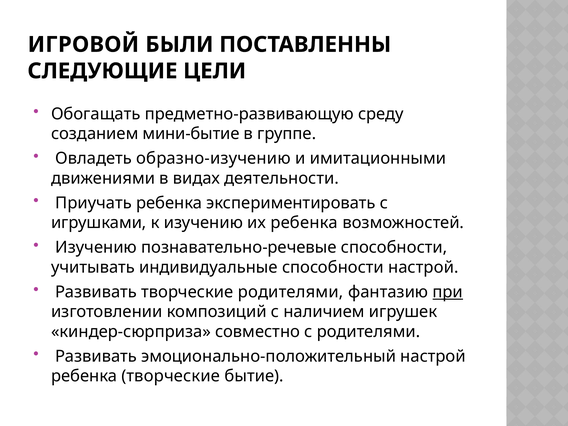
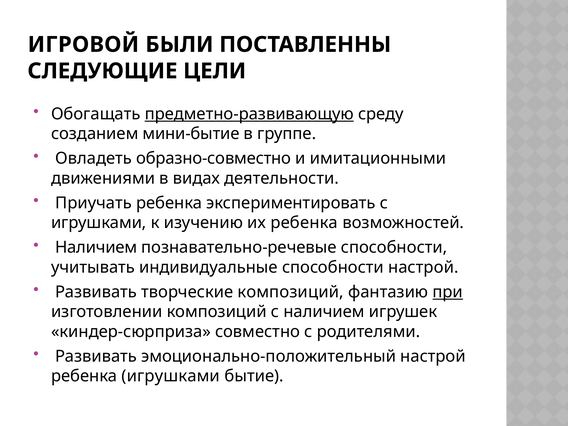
предметно-развивающую underline: none -> present
образно-изучению: образно-изучению -> образно-совместно
Изучению at (96, 247): Изучению -> Наличием
творческие родителями: родителями -> композиций
ребенка творческие: творческие -> игрушками
